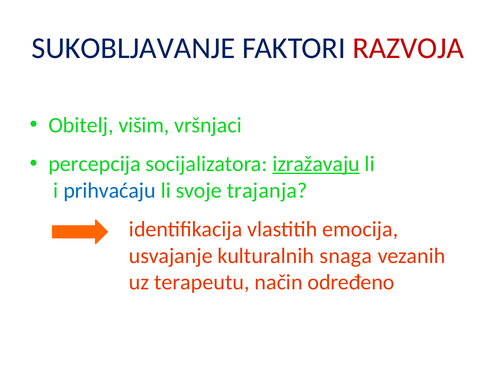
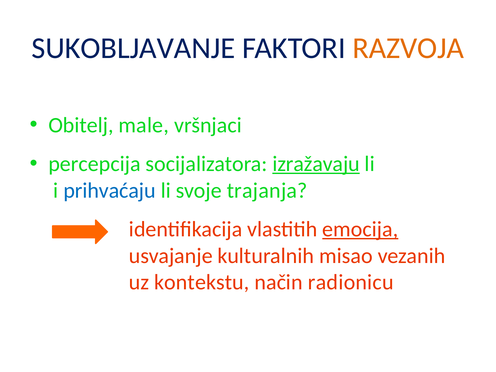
RAZVOJA colour: red -> orange
višim: višim -> male
emocija underline: none -> present
snaga: snaga -> misao
terapeutu: terapeutu -> kontekstu
određeno: određeno -> radionicu
